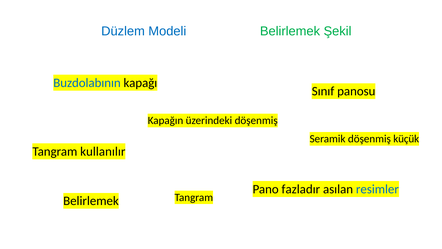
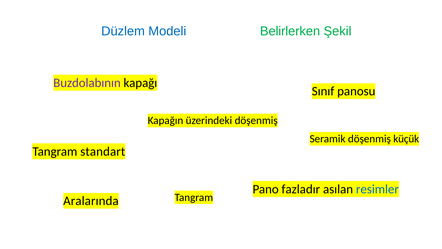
Modeli Belirlemek: Belirlemek -> Belirlerken
Buzdolabının colour: blue -> purple
kullanılır: kullanılır -> standart
Belirlemek at (91, 201): Belirlemek -> Aralarında
